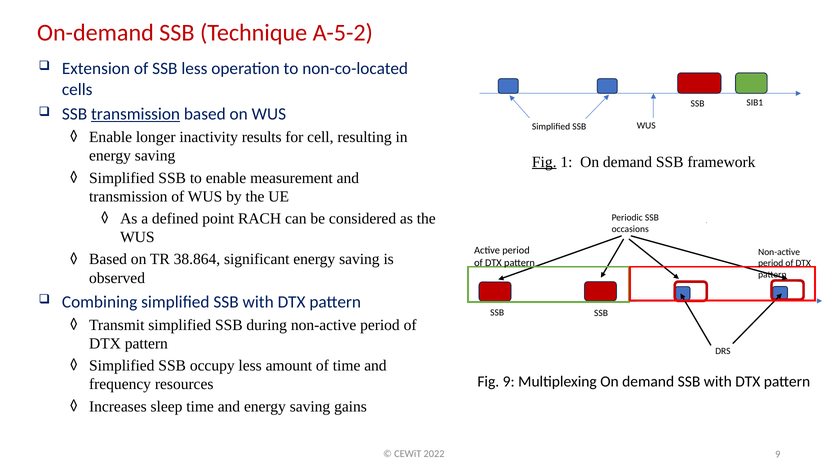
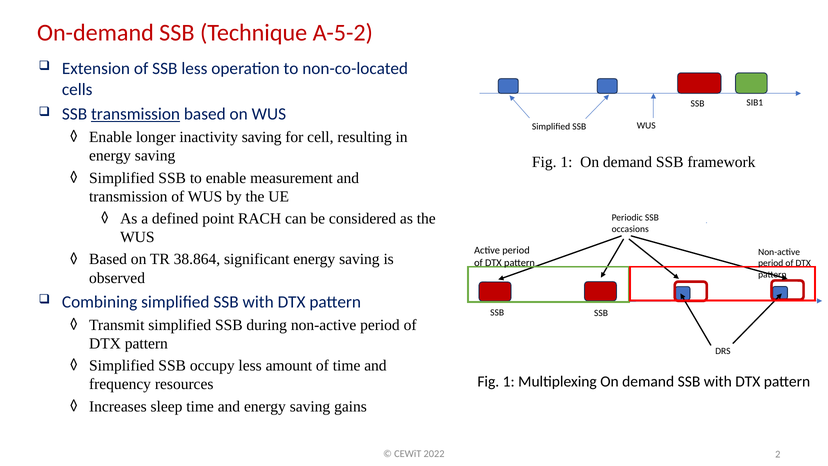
inactivity results: results -> saving
Fig at (544, 162) underline: present -> none
9 at (509, 381): 9 -> 1
2022 9: 9 -> 2
